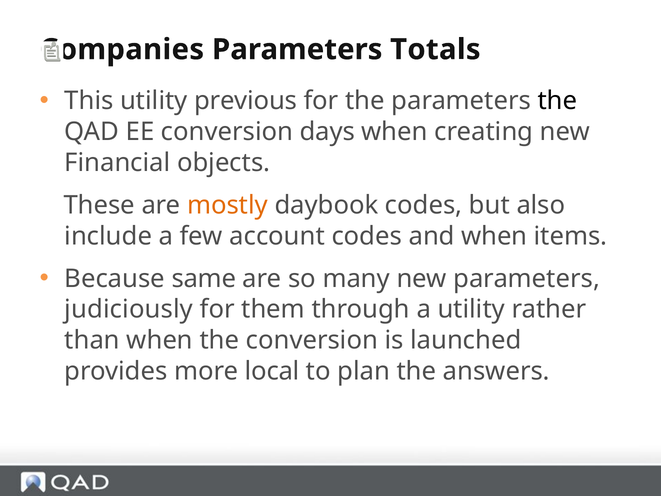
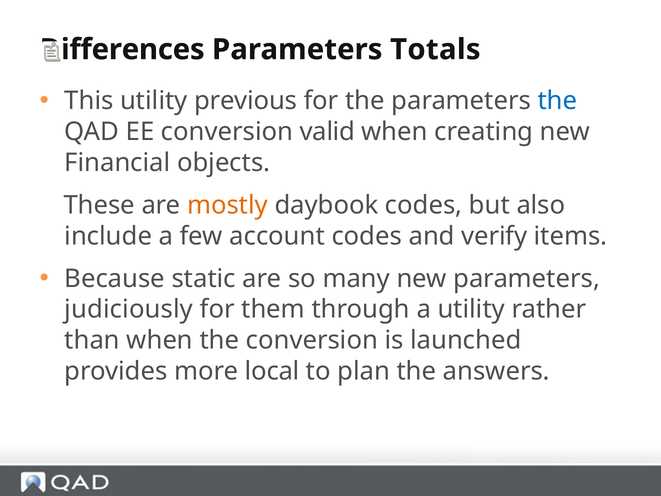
Companies: Companies -> Differences
the at (558, 101) colour: black -> blue
days: days -> valid
and when: when -> verify
same: same -> static
